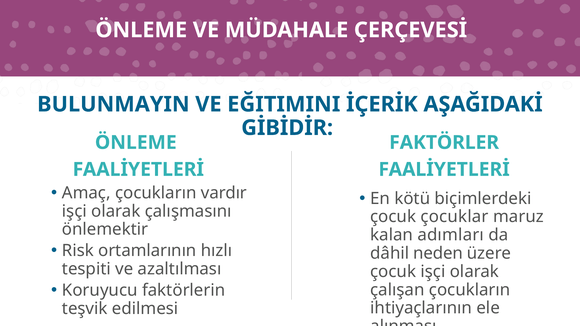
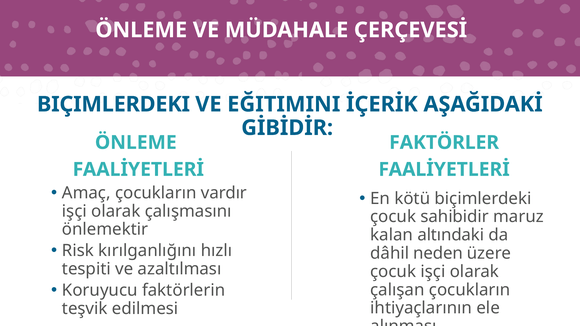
BULUNMAYIN at (113, 104): BULUNMAYIN -> BIÇIMLERDEKI
çocuklar: çocuklar -> sahibidir
adımları: adımları -> altındaki
ortamlarının: ortamlarının -> kırılganlığını
